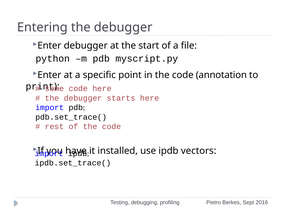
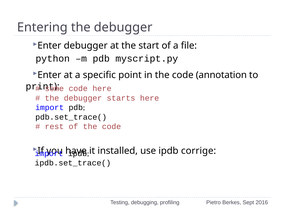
vectors: vectors -> corrige
